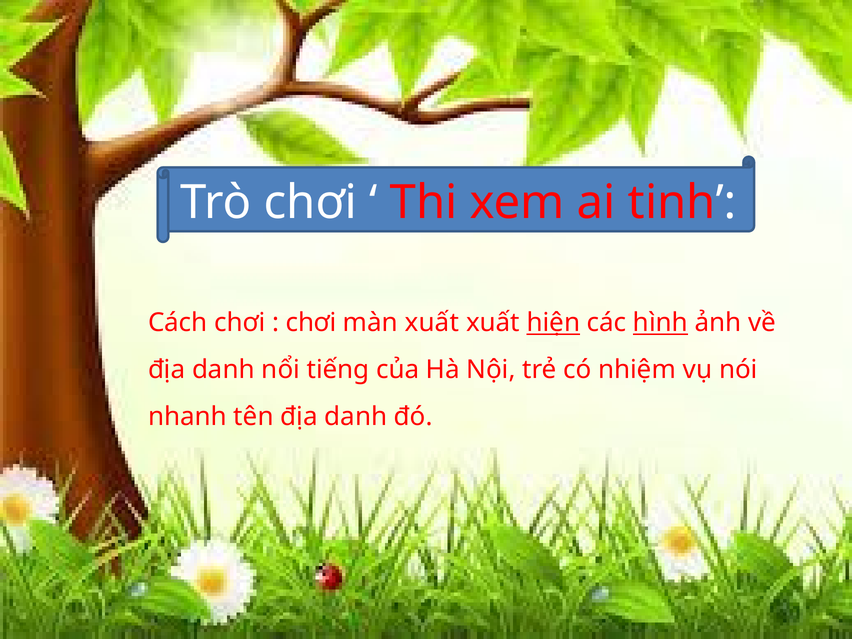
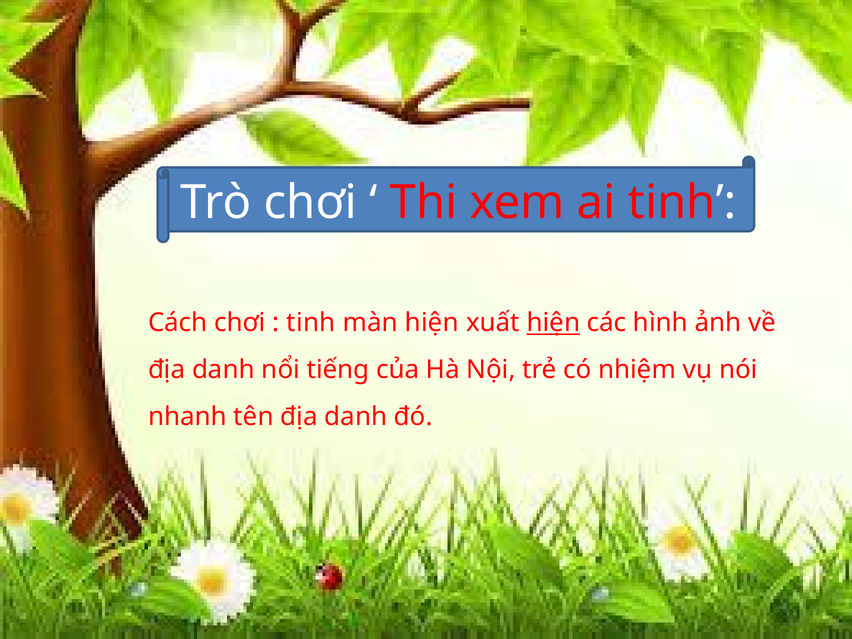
chơi at (311, 323): chơi -> tinh
màn xuất: xuất -> hiện
hình underline: present -> none
